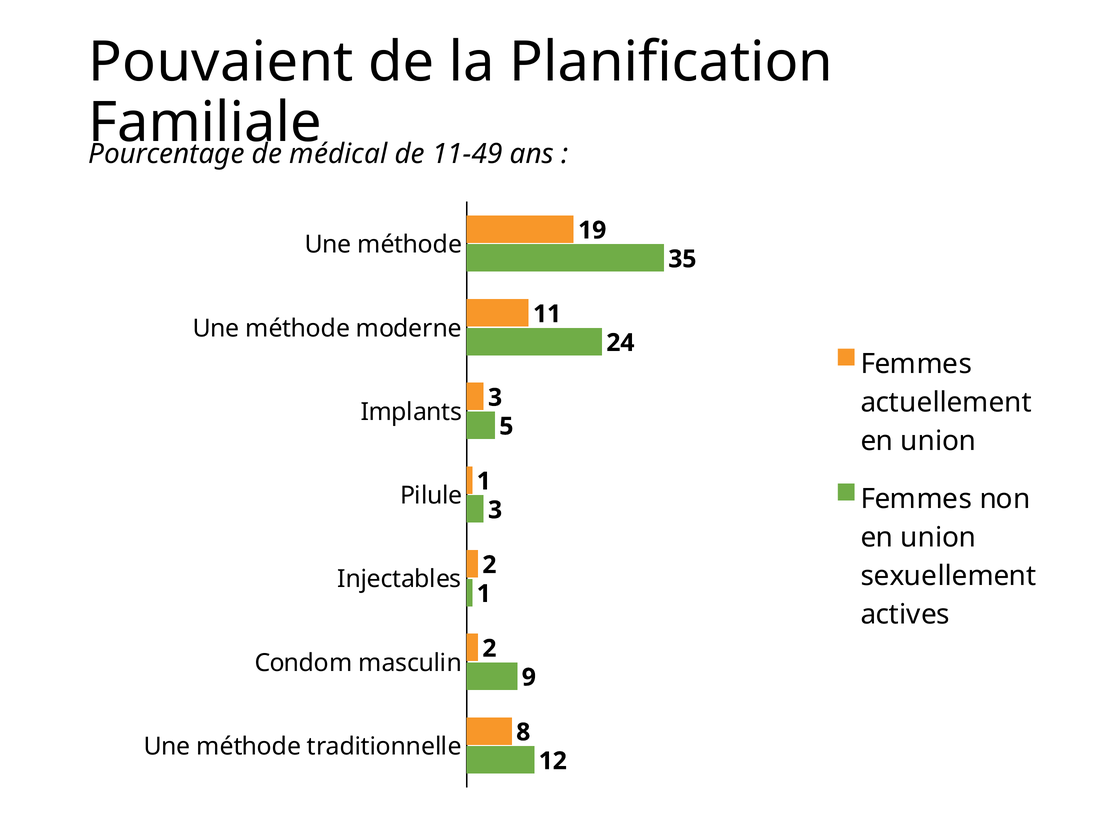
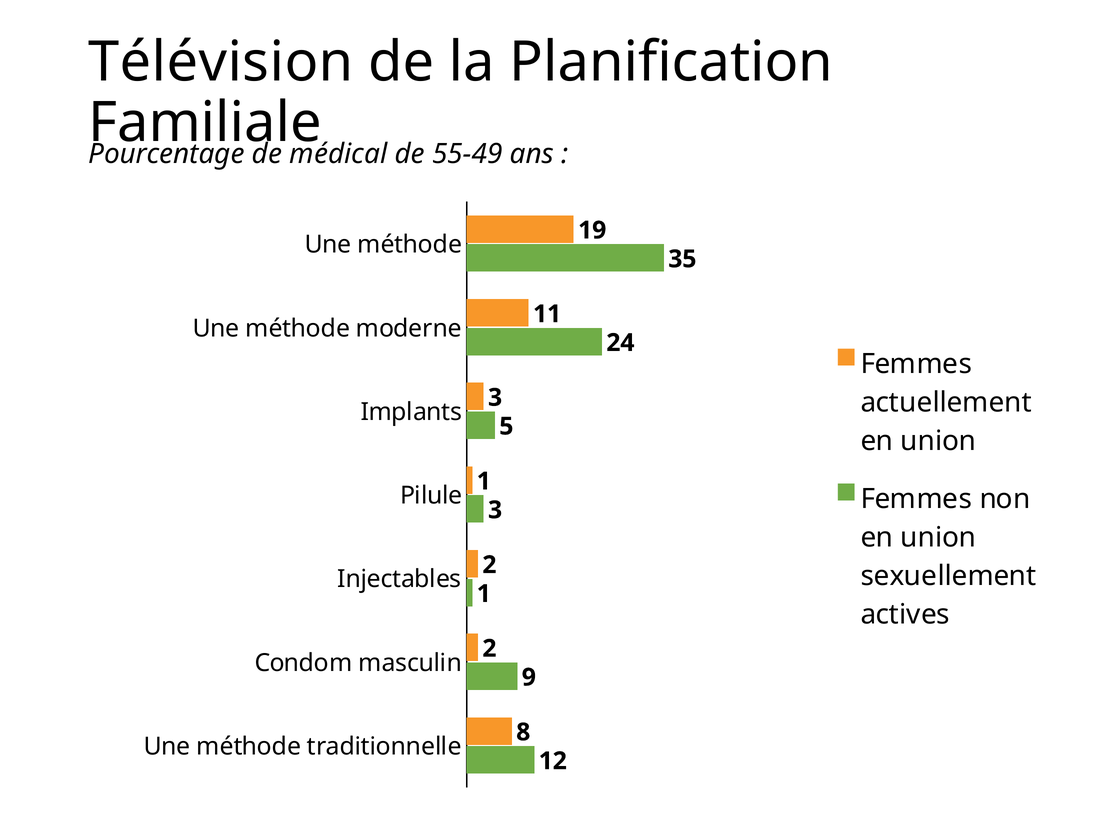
Pouvaient: Pouvaient -> Télévision
11-49: 11-49 -> 55-49
